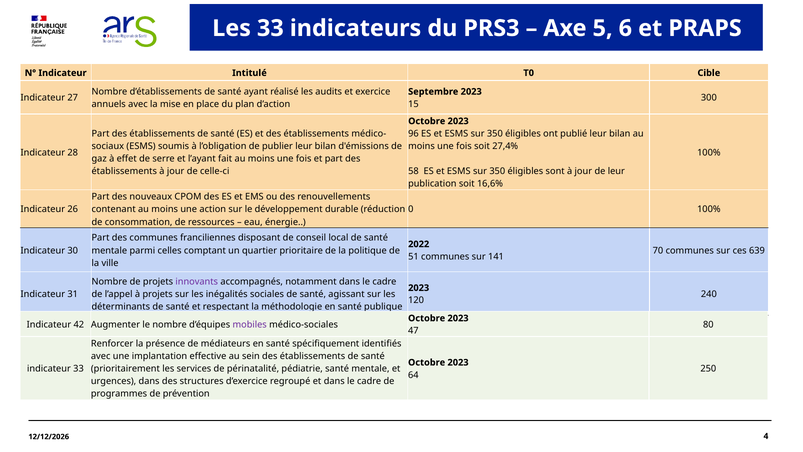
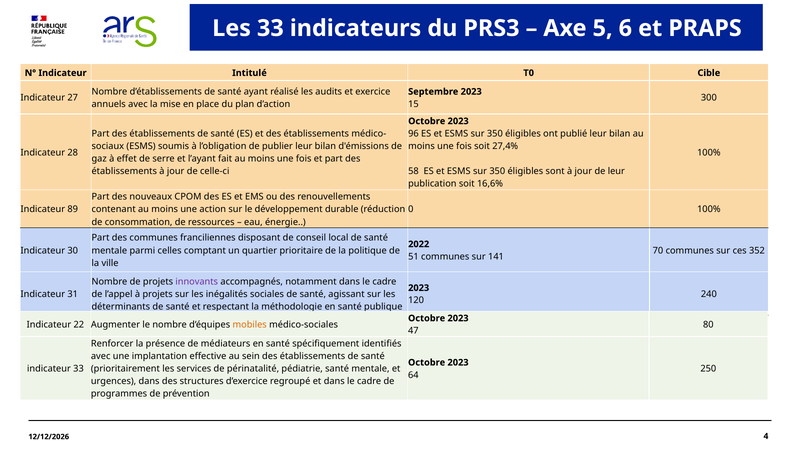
26: 26 -> 89
639: 639 -> 352
42: 42 -> 22
mobiles colour: purple -> orange
